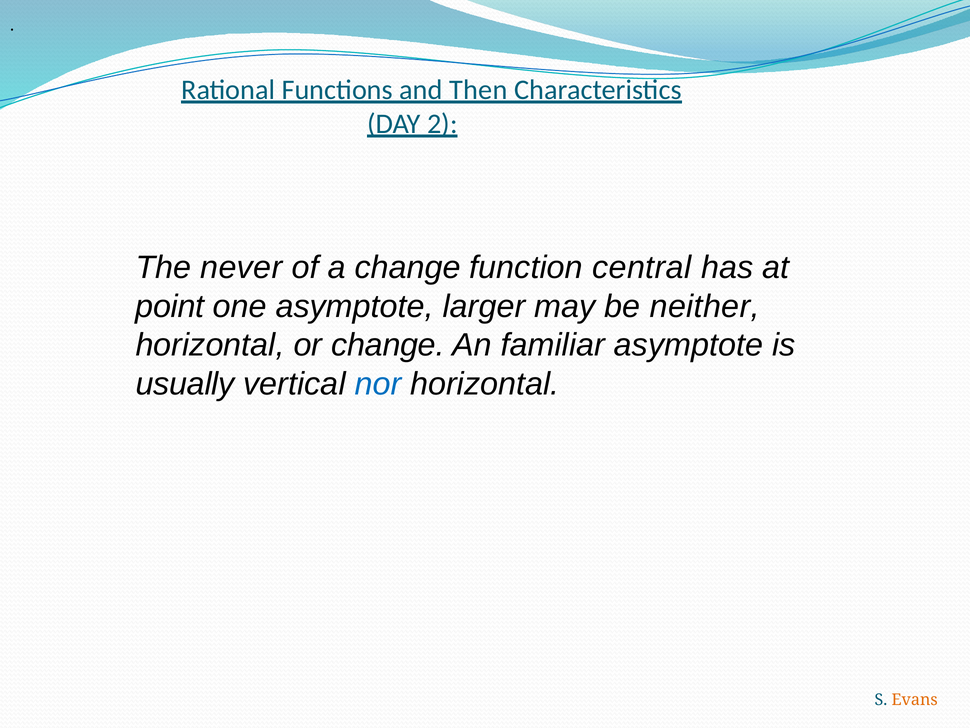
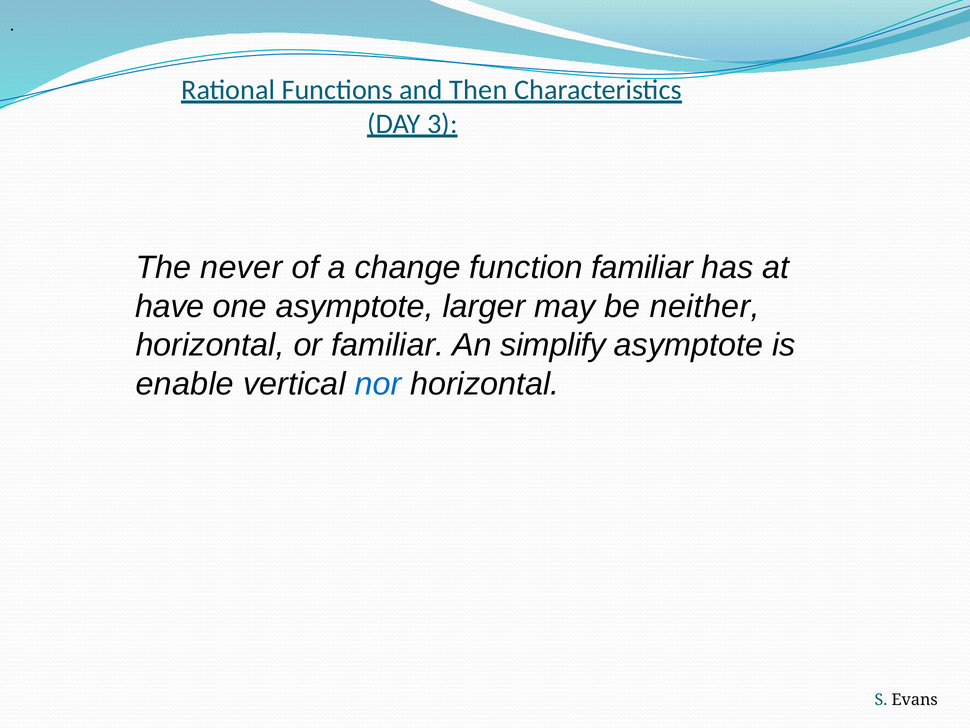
2: 2 -> 3
function central: central -> familiar
point: point -> have
or change: change -> familiar
familiar: familiar -> simplify
usually: usually -> enable
Evans colour: orange -> black
